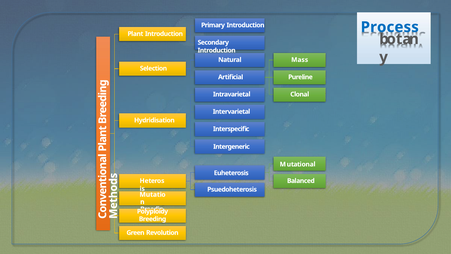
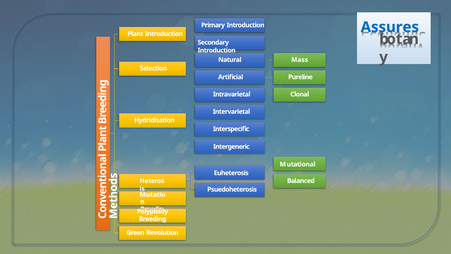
Process: Process -> Assures
